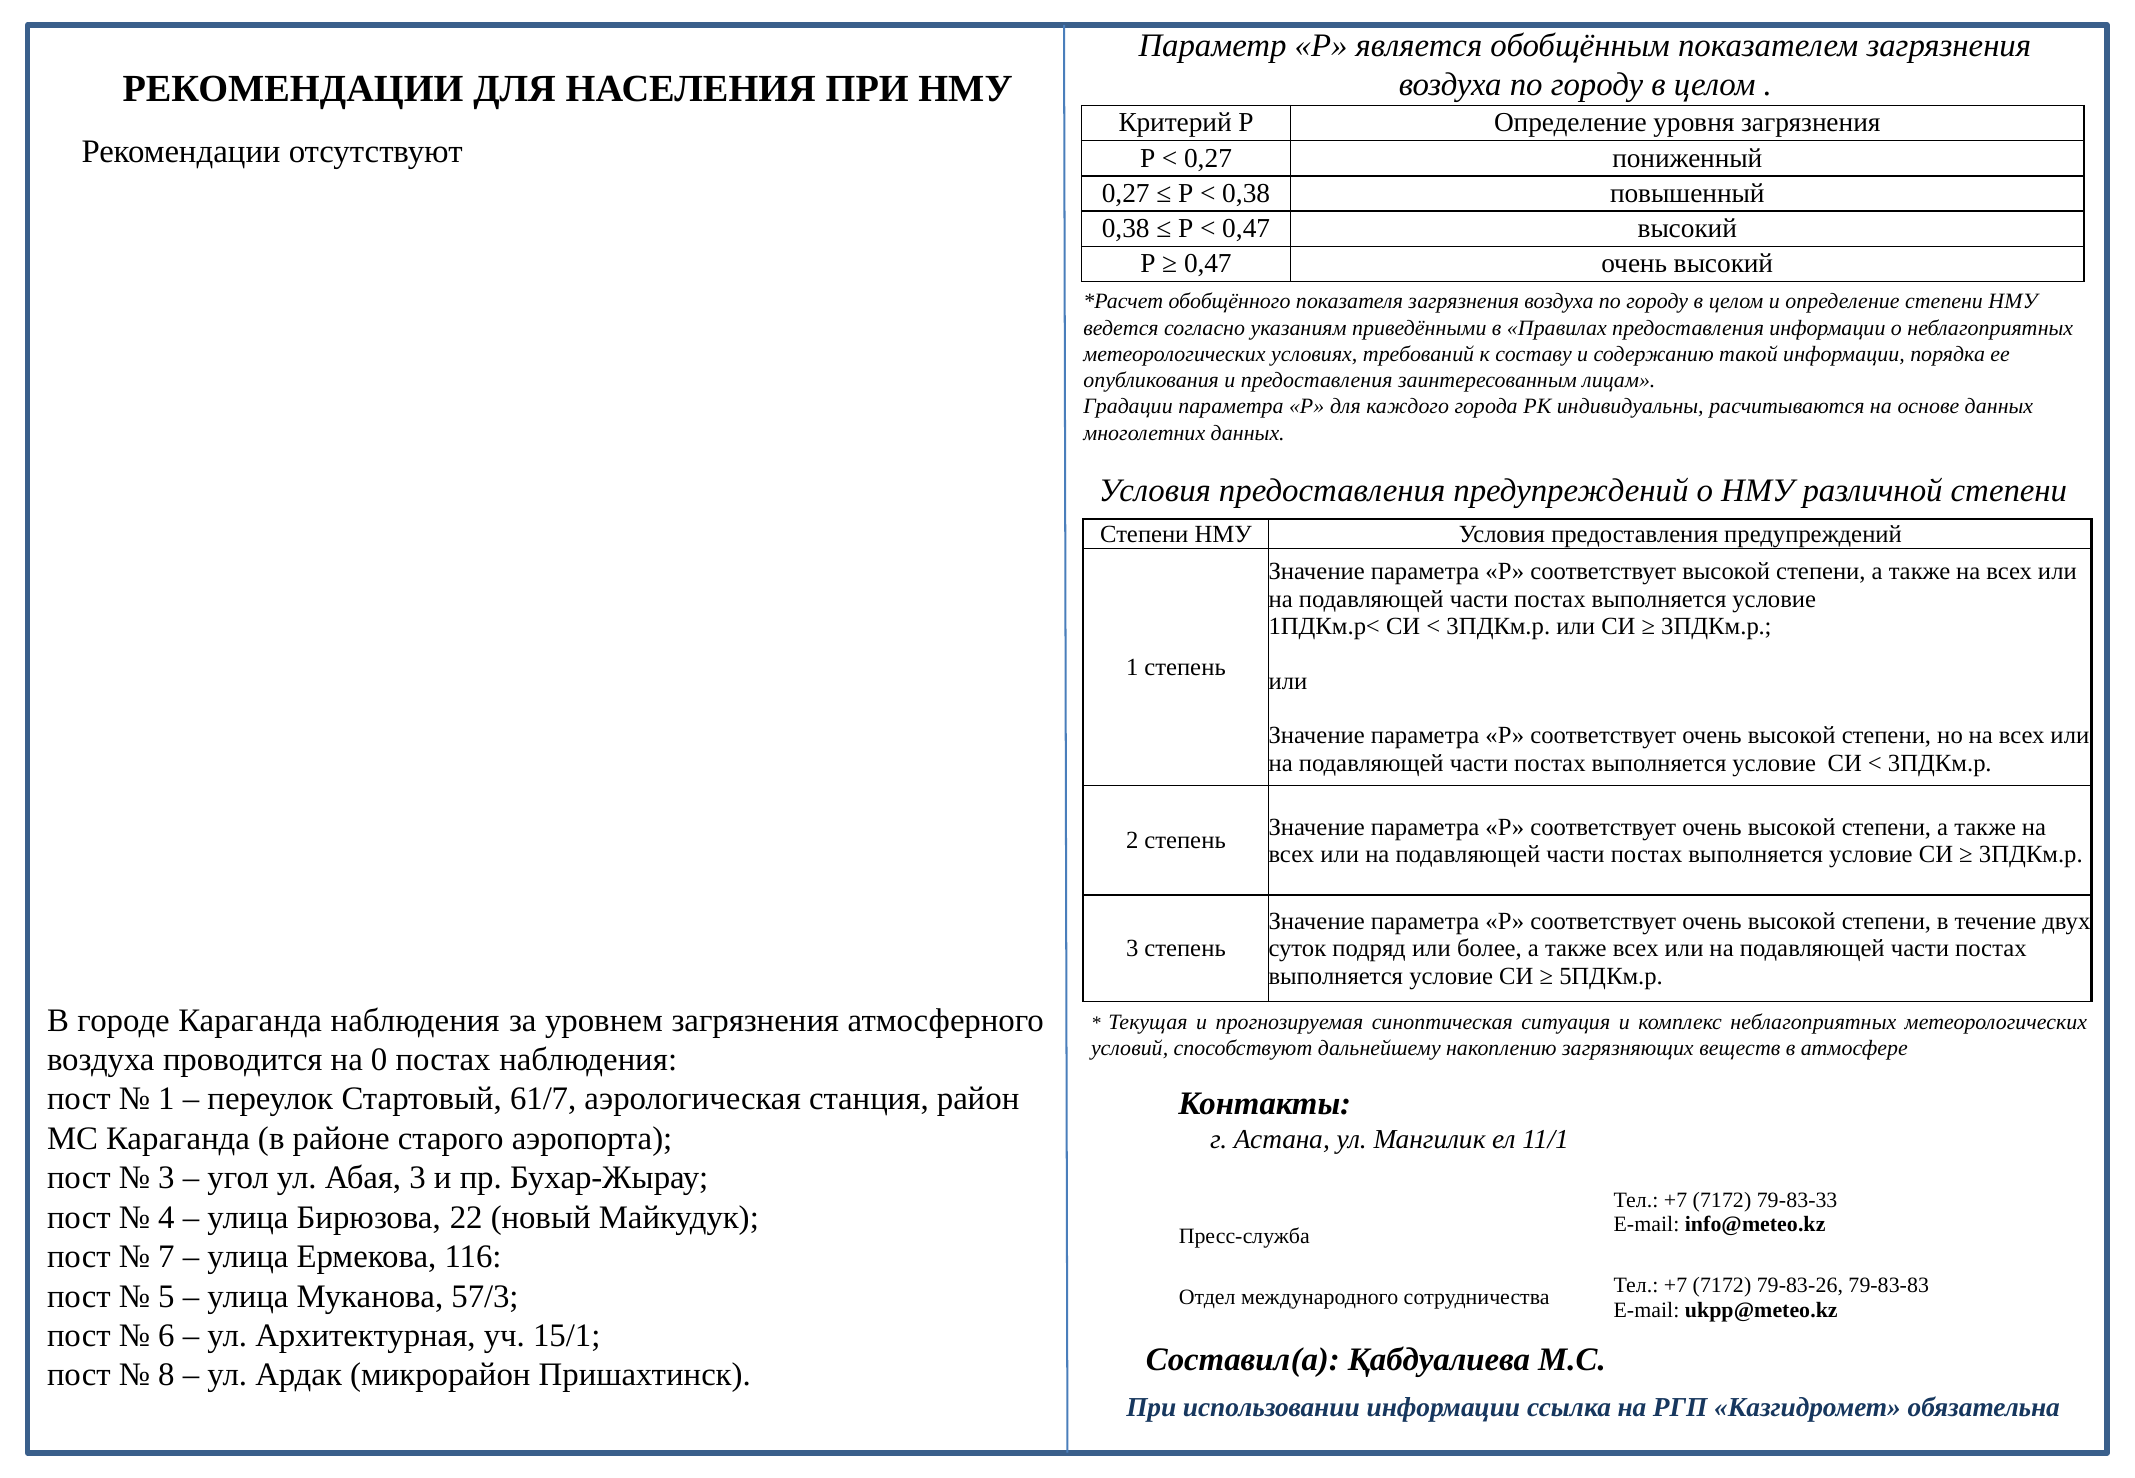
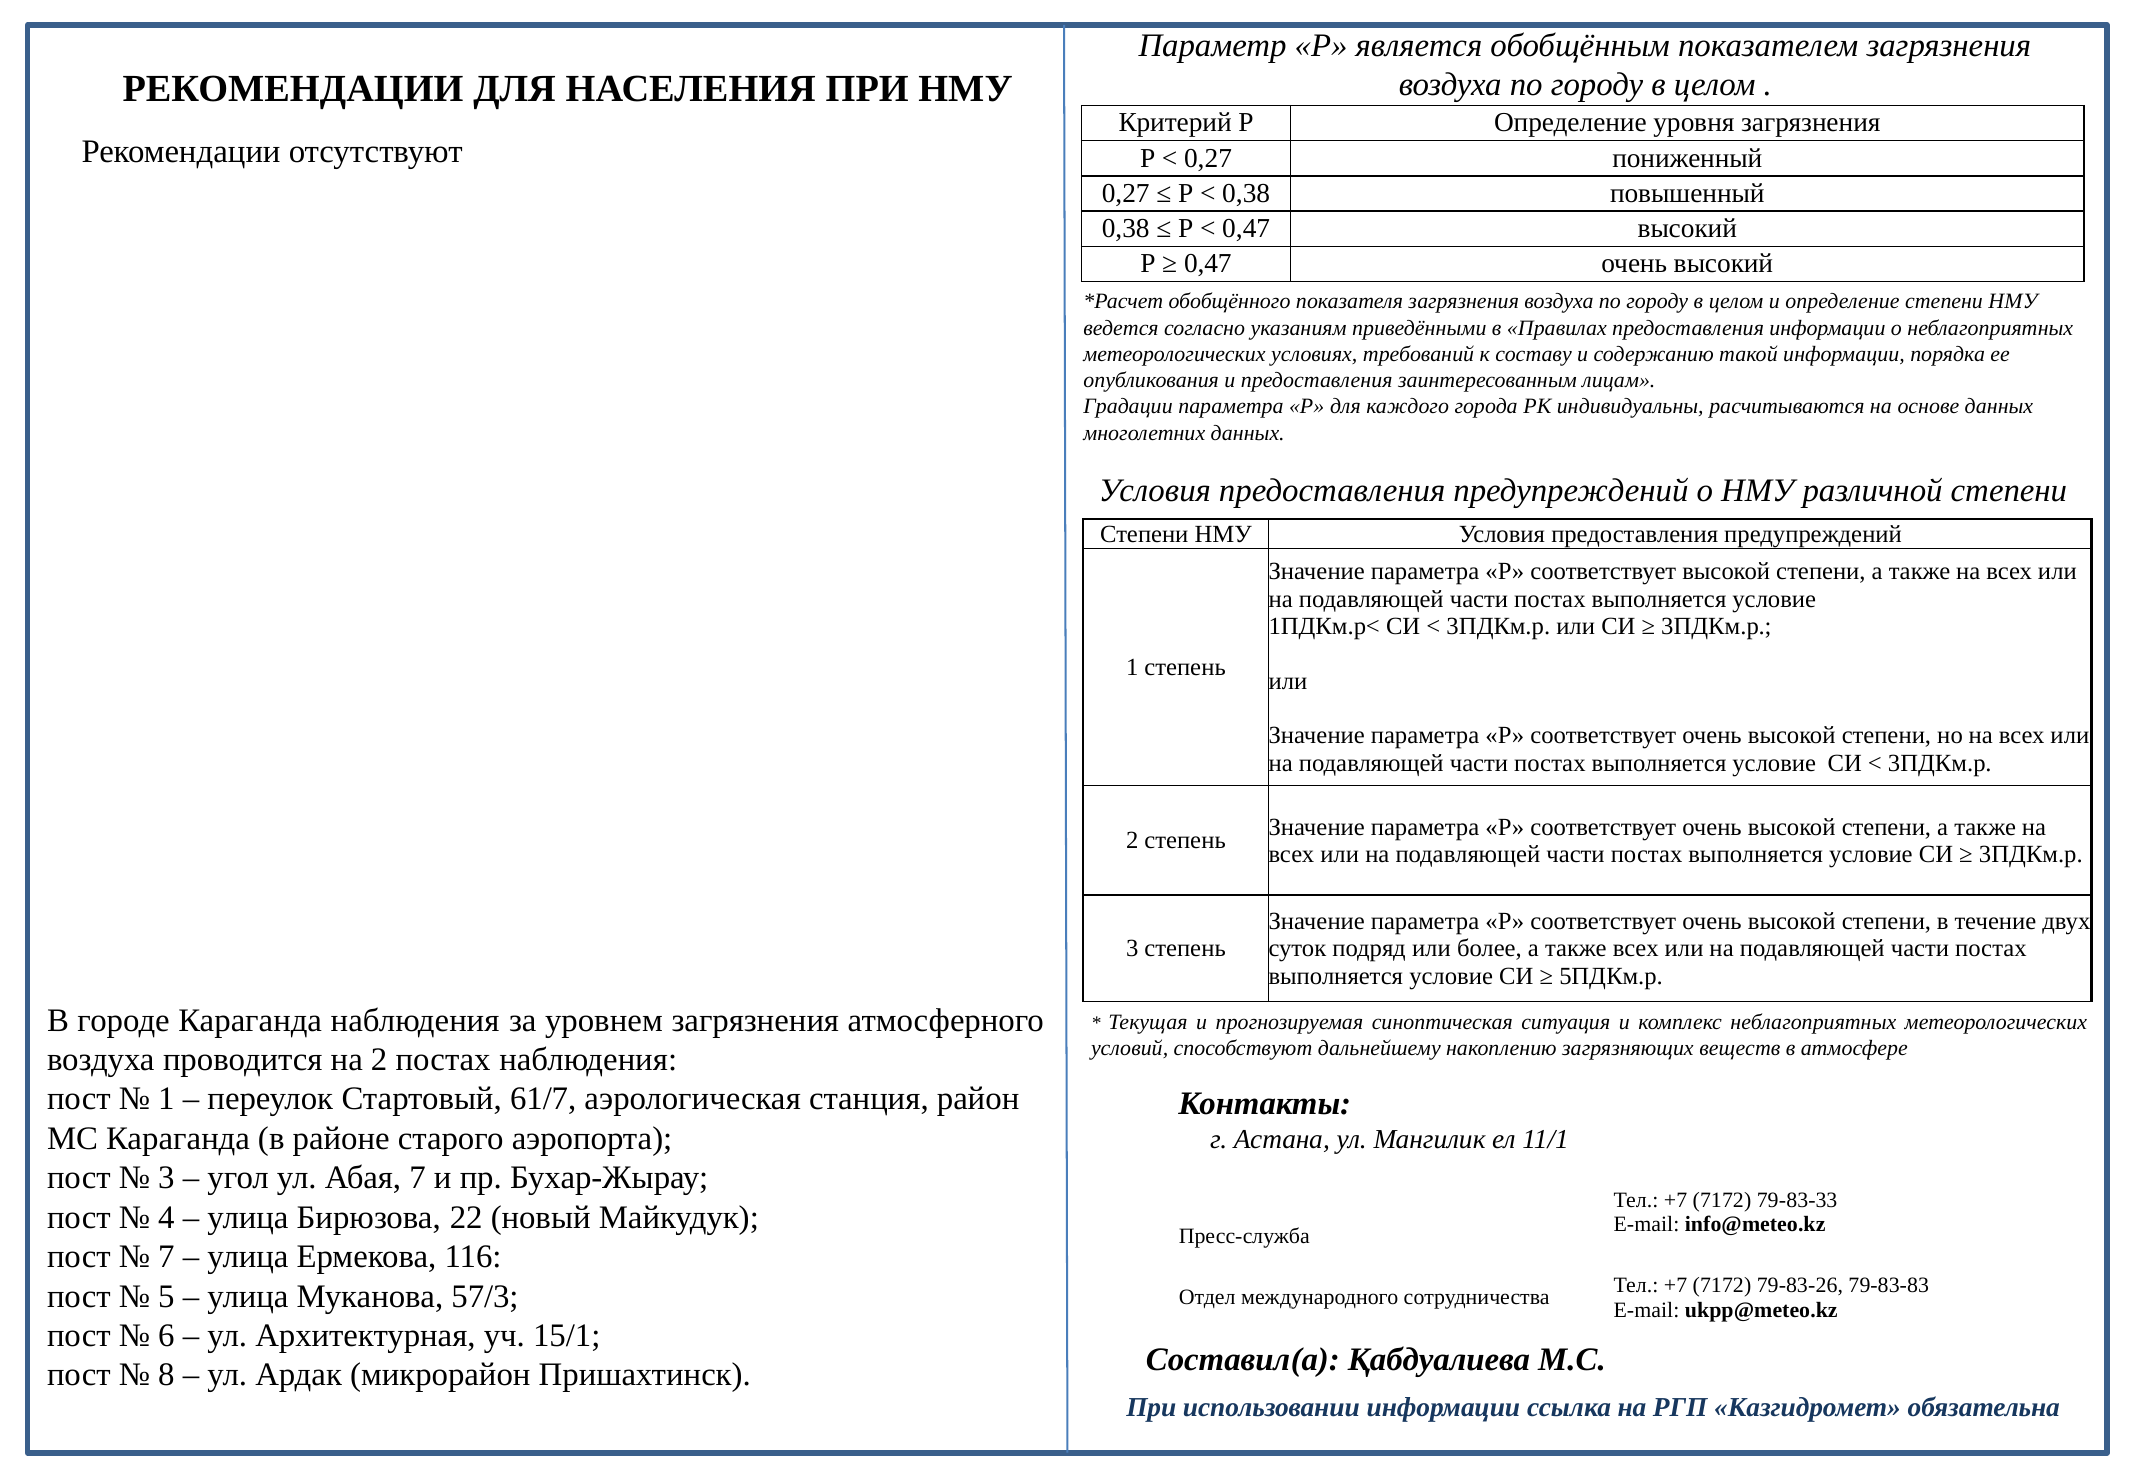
на 0: 0 -> 2
Абая 3: 3 -> 7
